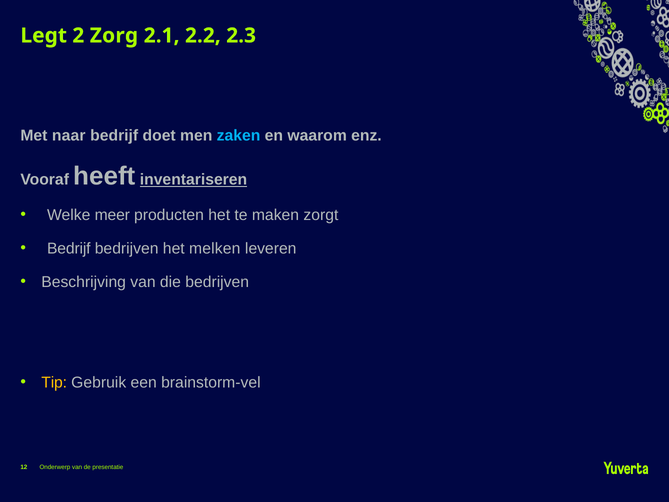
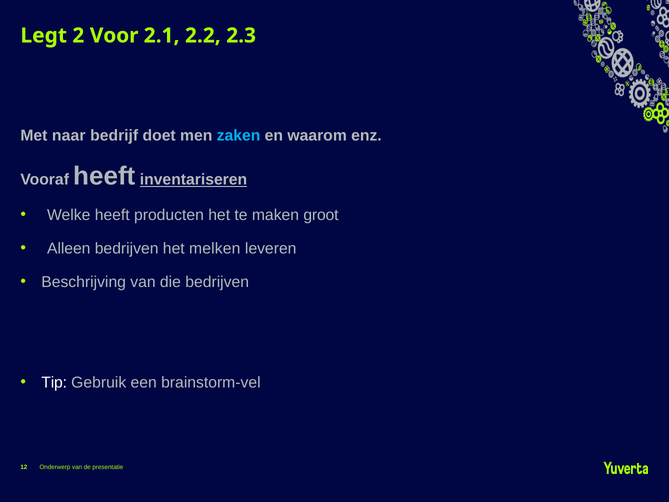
Zorg: Zorg -> Voor
Welke meer: meer -> heeft
zorgt: zorgt -> groot
Bedrijf at (69, 248): Bedrijf -> Alleen
Tip colour: yellow -> white
